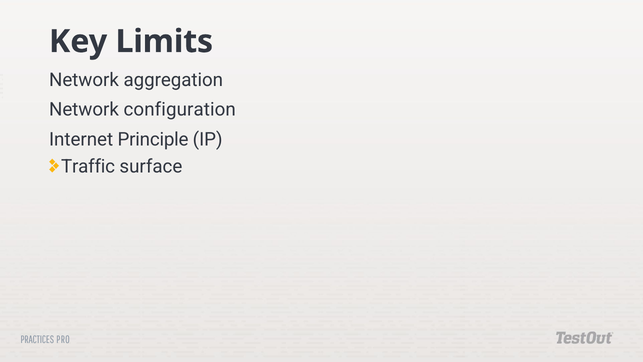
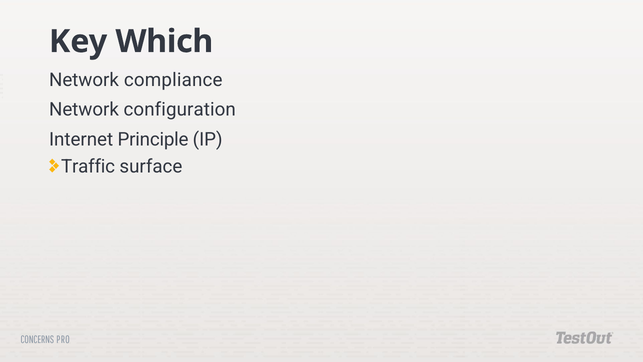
Limits: Limits -> Which
aggregation: aggregation -> compliance
PRACTICES: PRACTICES -> CONCERNS
